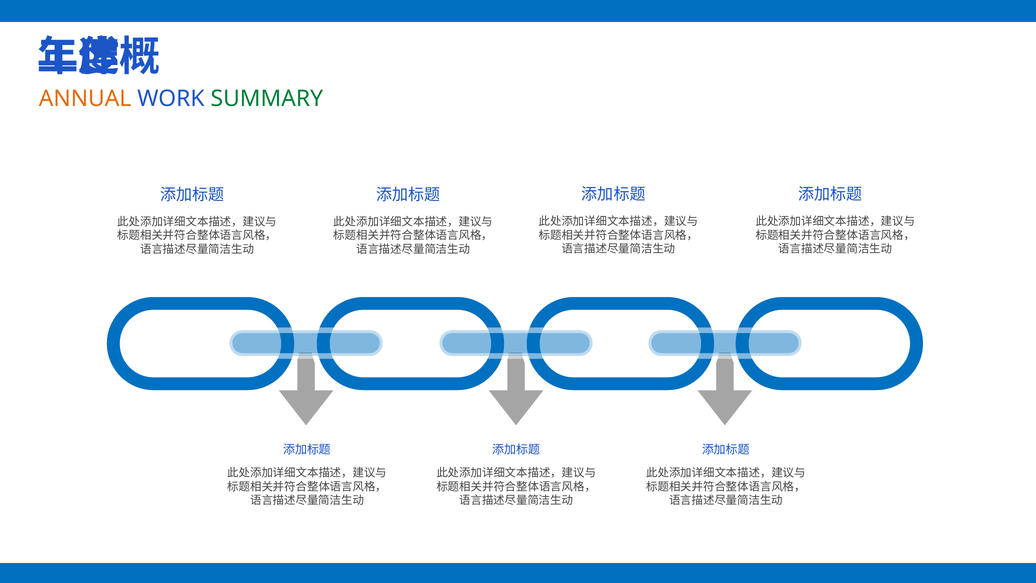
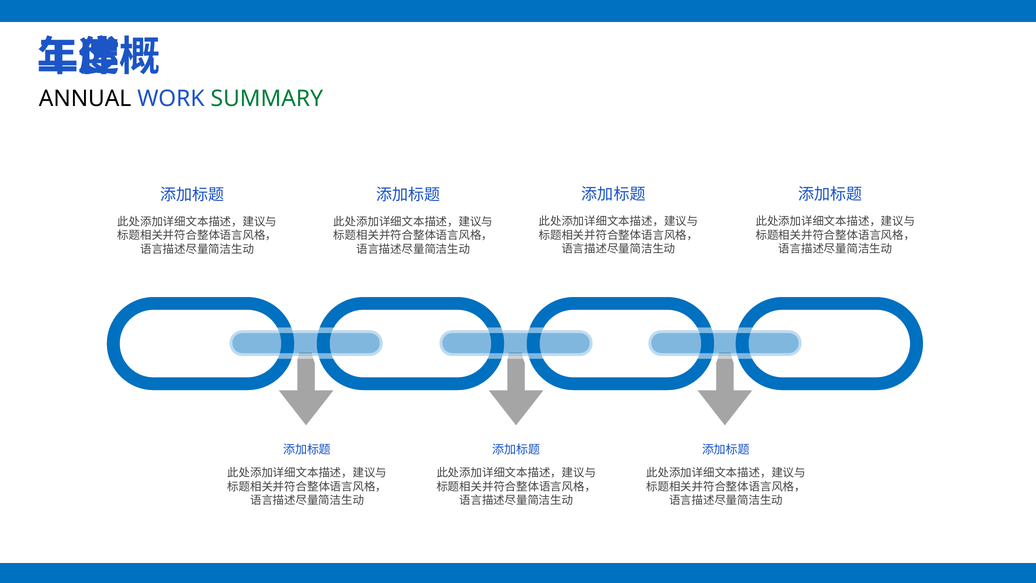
ANNUAL colour: orange -> black
